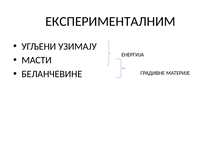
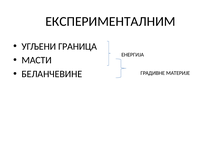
УЗИМАЈУ: УЗИМАЈУ -> ГРАНИЦА
